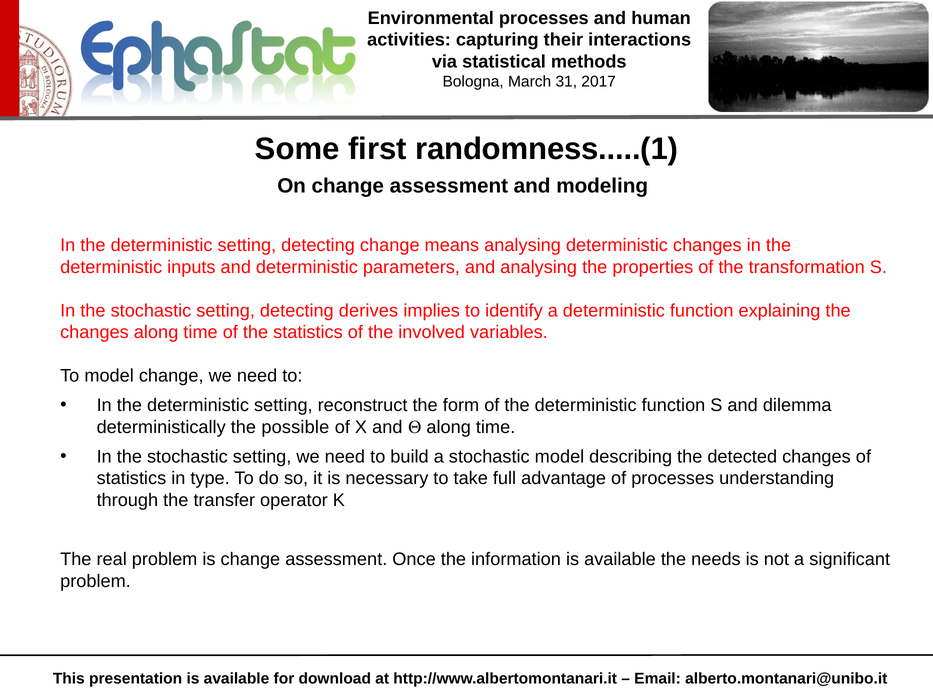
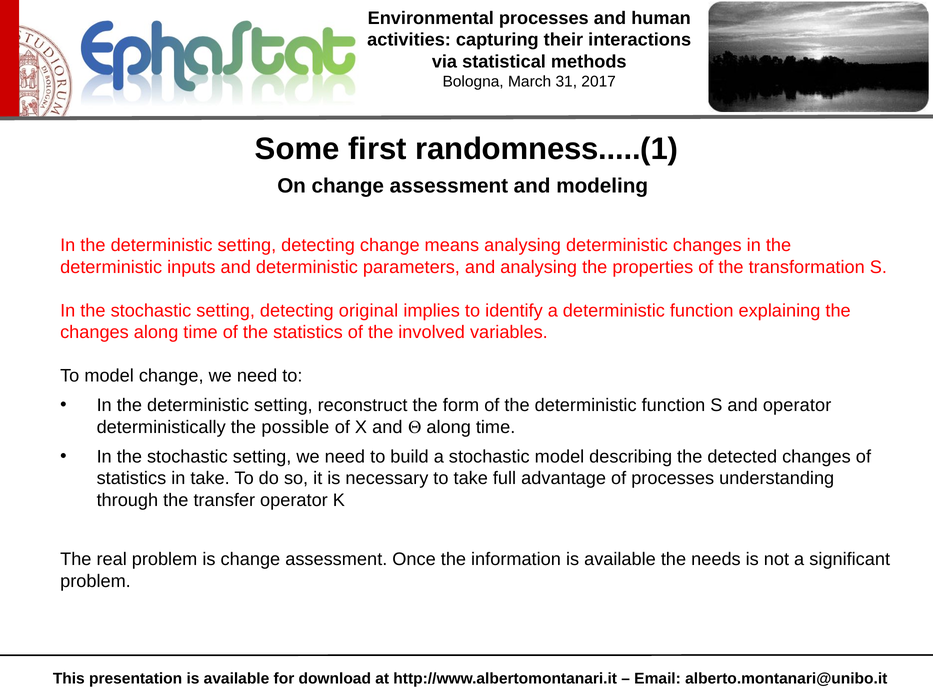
derives: derives -> original
and dilemma: dilemma -> operator
in type: type -> take
